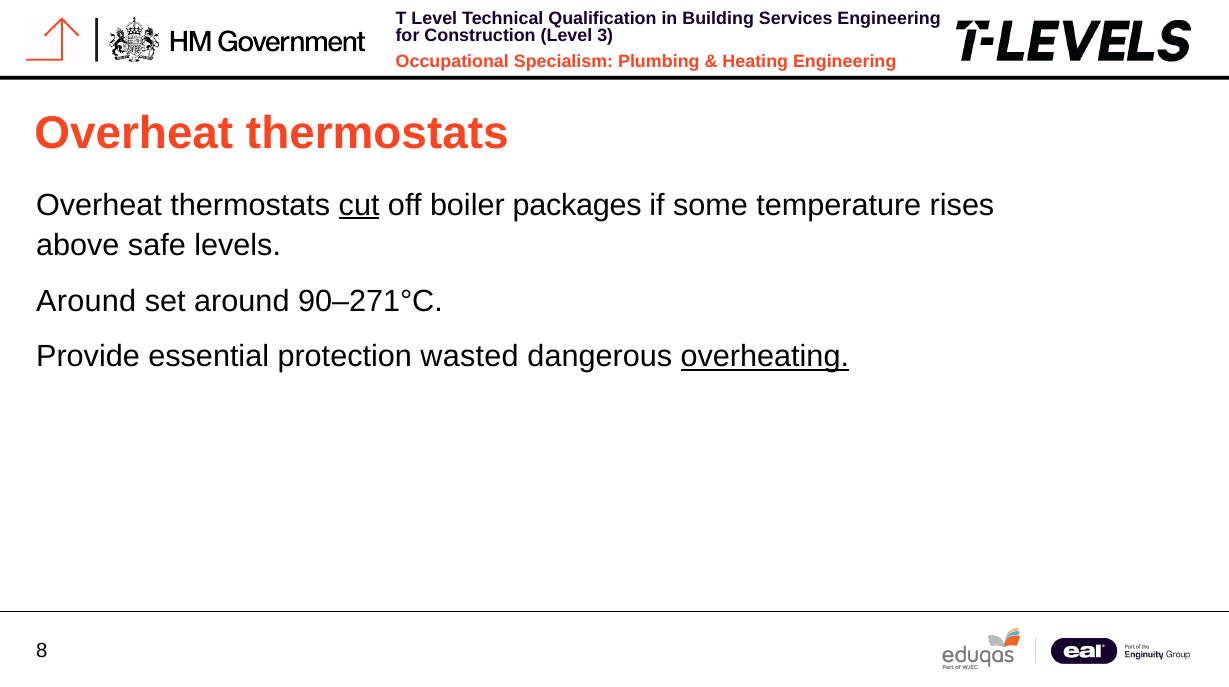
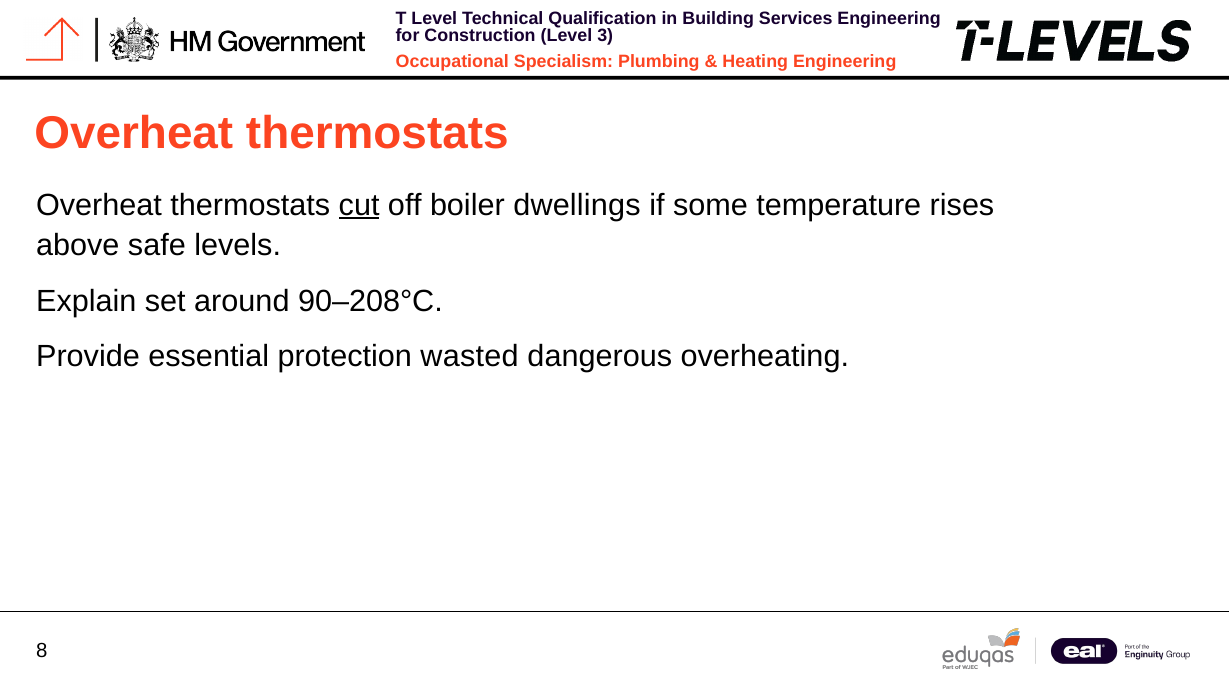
packages: packages -> dwellings
Around at (86, 301): Around -> Explain
90–271°C: 90–271°C -> 90–208°C
overheating underline: present -> none
